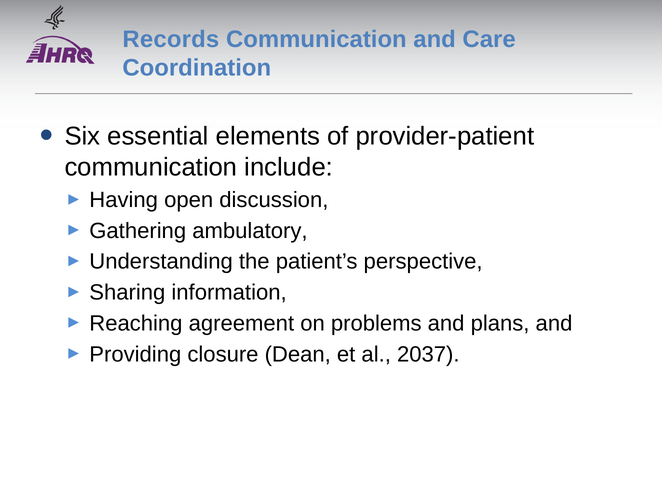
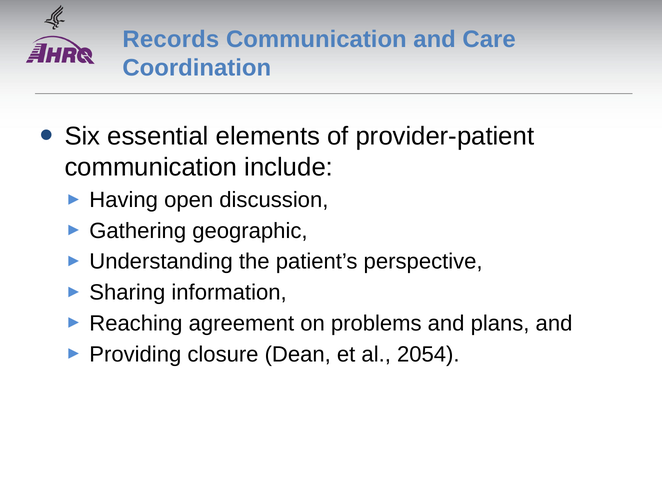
ambulatory: ambulatory -> geographic
2037: 2037 -> 2054
